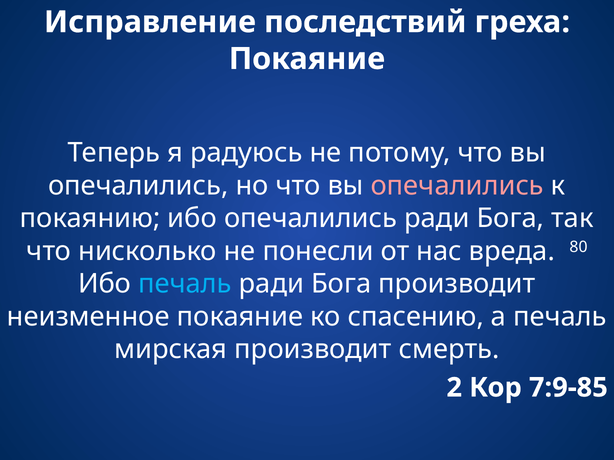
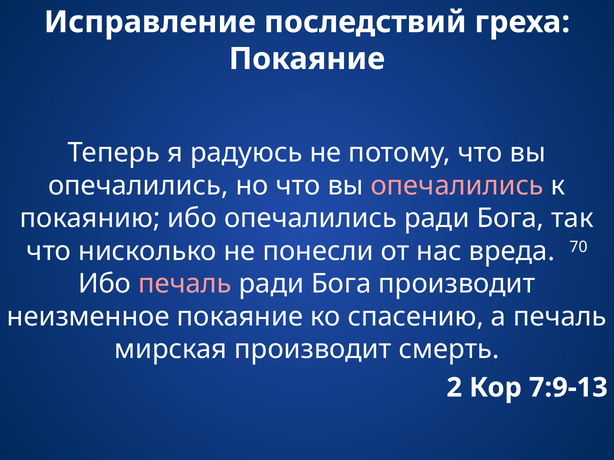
80: 80 -> 70
печаль at (185, 284) colour: light blue -> pink
7:9-85: 7:9-85 -> 7:9-13
